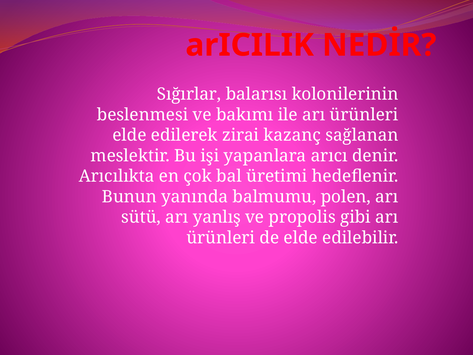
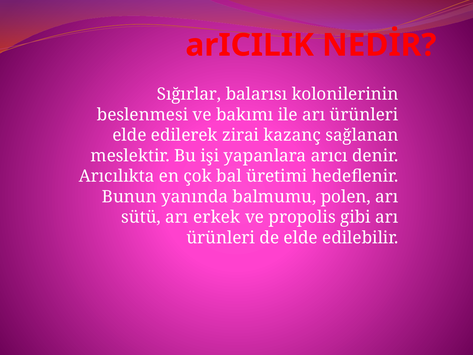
yanlış: yanlış -> erkek
